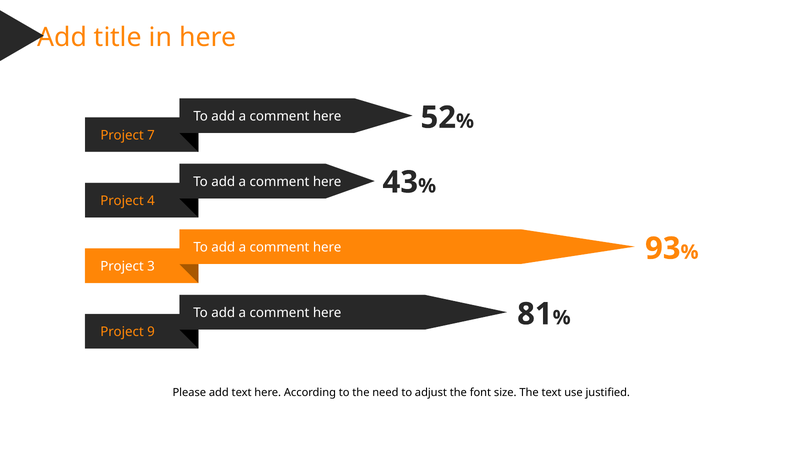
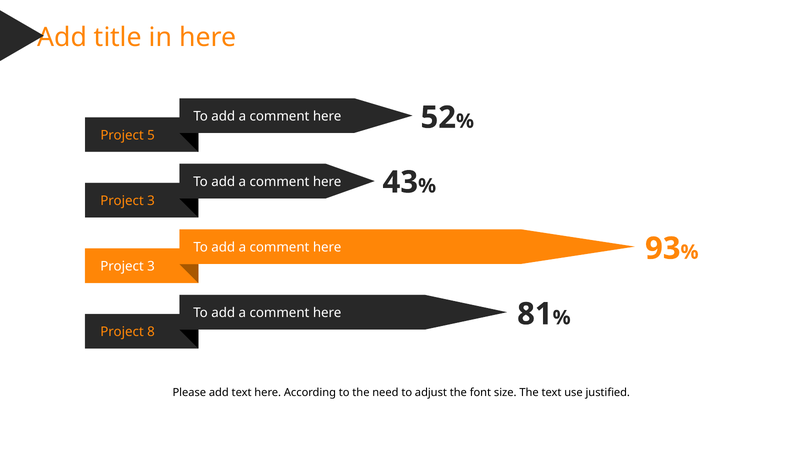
7: 7 -> 5
4 at (151, 201): 4 -> 3
9: 9 -> 8
